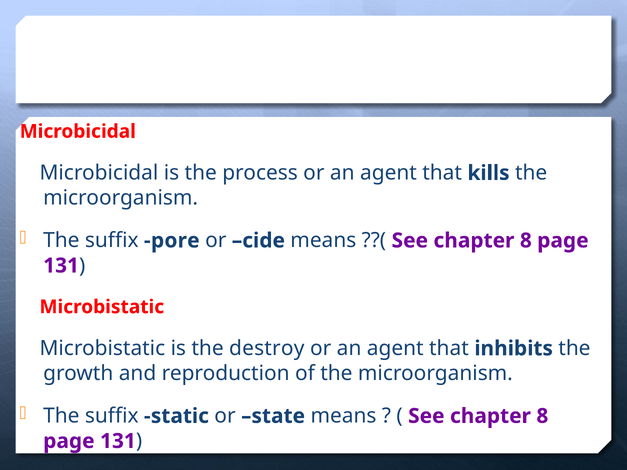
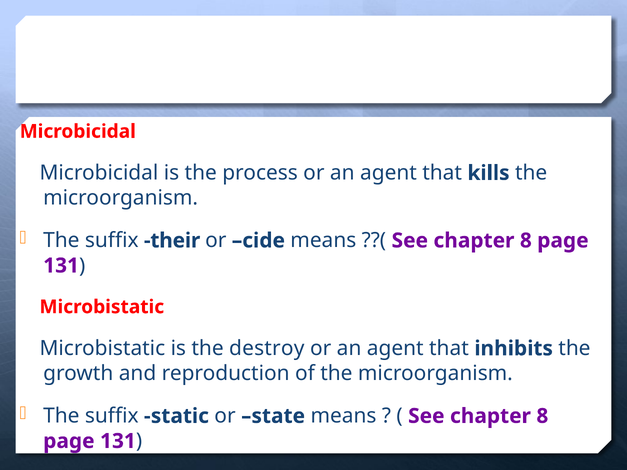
pore: pore -> their
